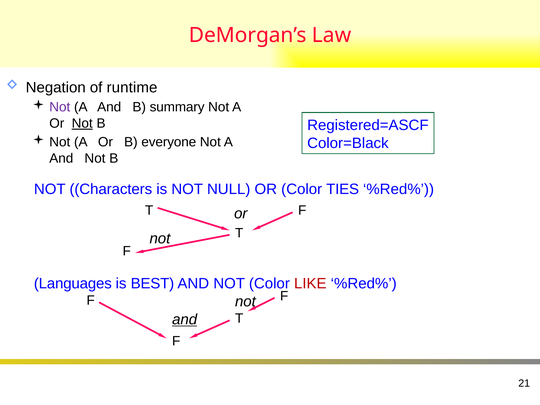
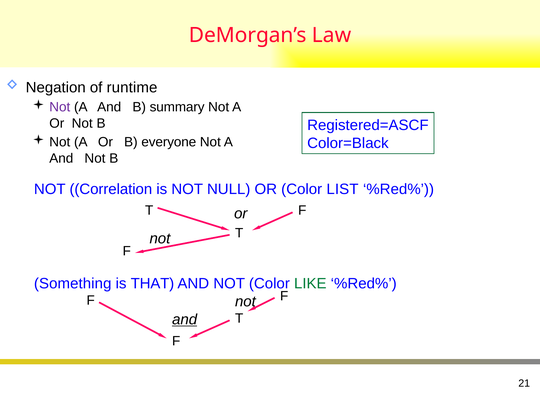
Not at (82, 123) underline: present -> none
Characters: Characters -> Correlation
TIES: TIES -> LIST
Languages: Languages -> Something
BEST: BEST -> THAT
LIKE colour: red -> green
